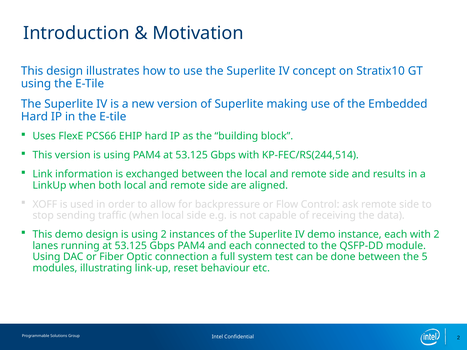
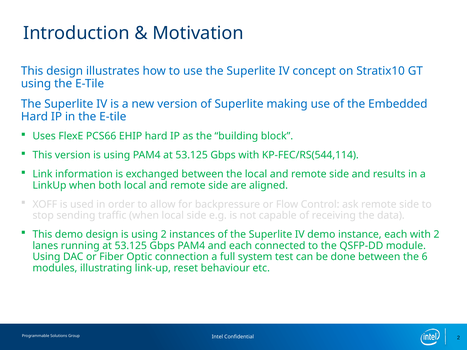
KP-FEC/RS(244,514: KP-FEC/RS(244,514 -> KP-FEC/RS(544,114
5: 5 -> 6
